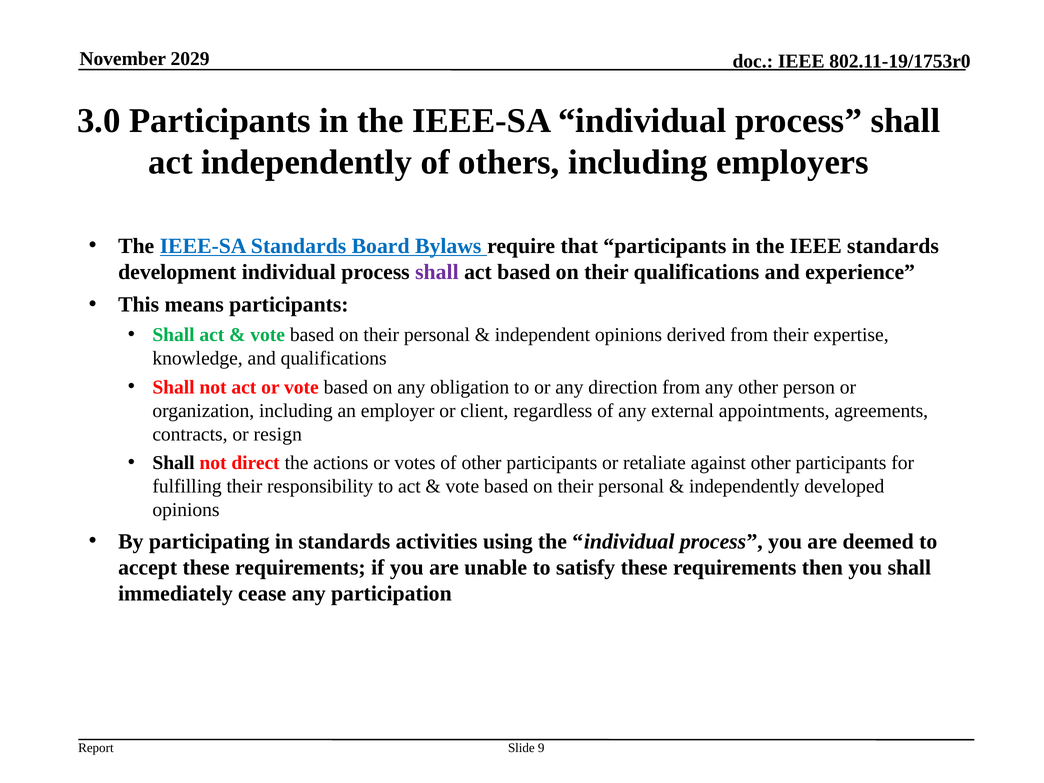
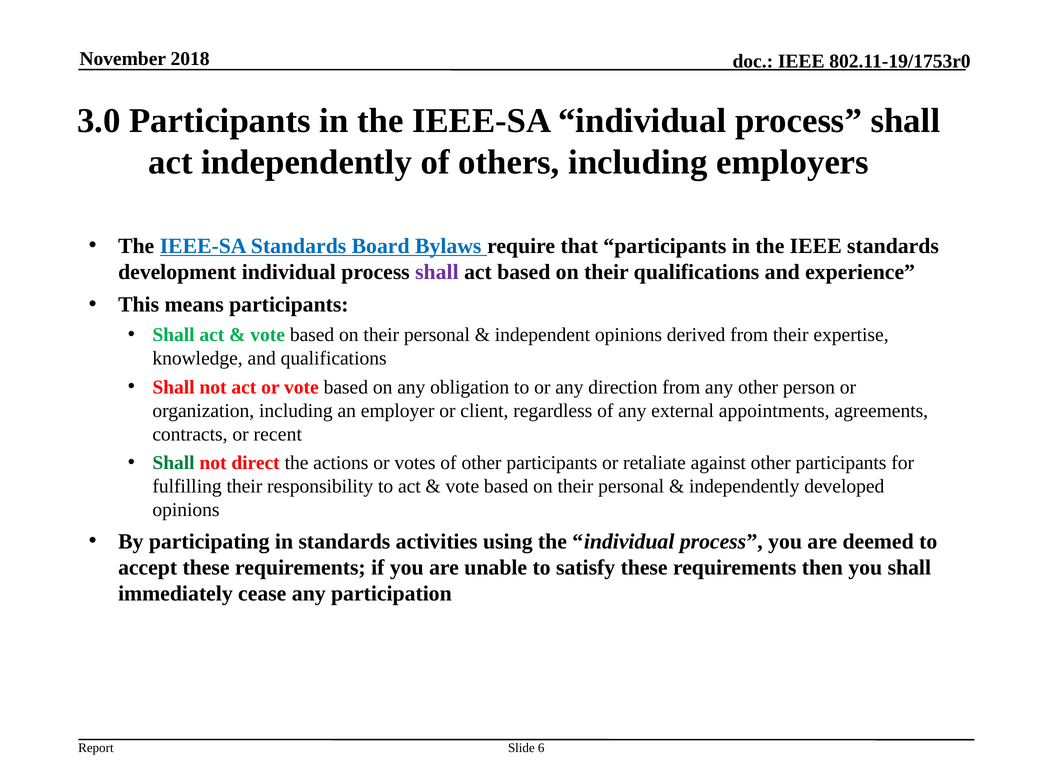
2029: 2029 -> 2018
resign: resign -> recent
Shall at (174, 463) colour: black -> green
9: 9 -> 6
